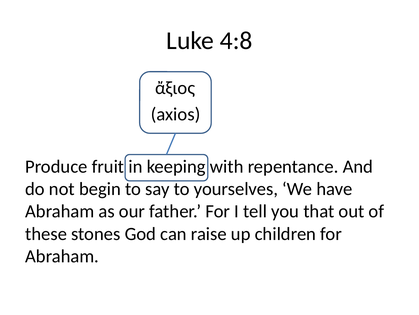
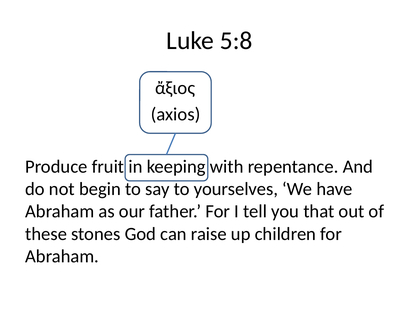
4:8: 4:8 -> 5:8
